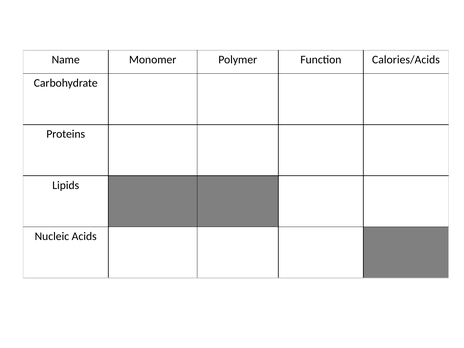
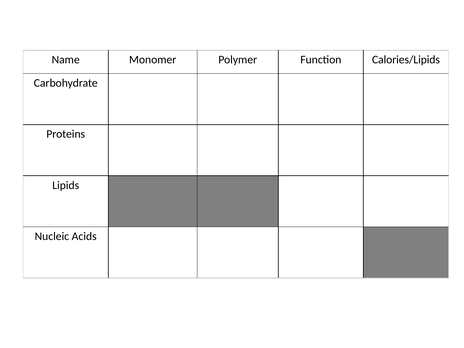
Calories/Acids: Calories/Acids -> Calories/Lipids
